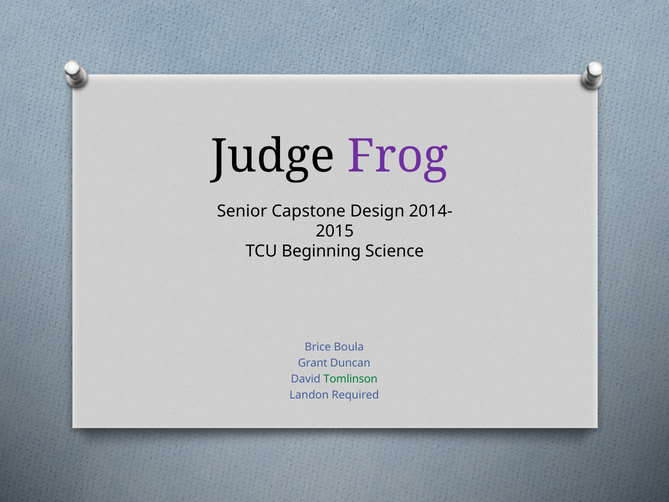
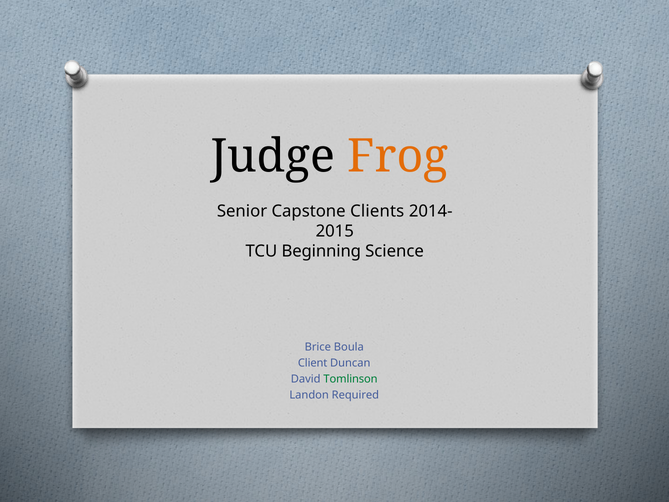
Frog colour: purple -> orange
Design: Design -> Clients
Grant: Grant -> Client
